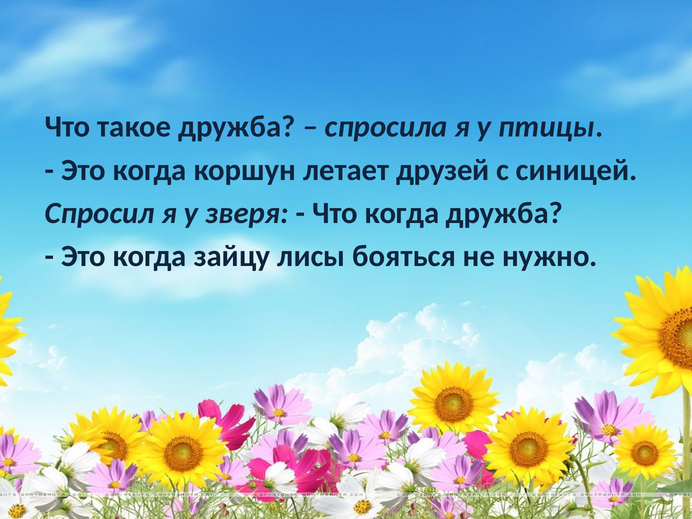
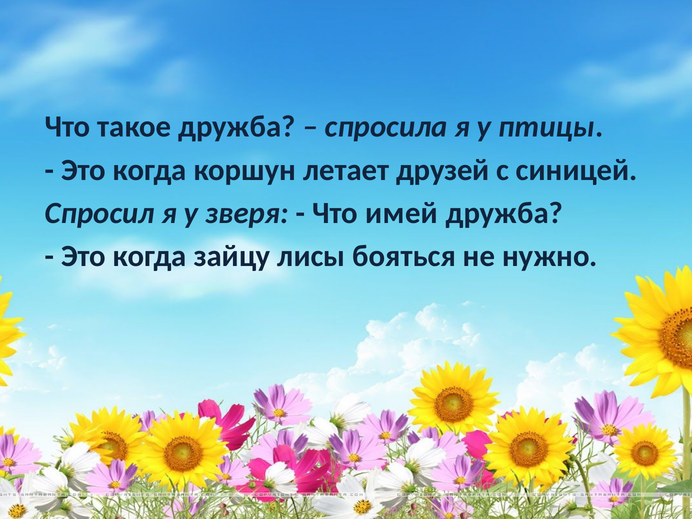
Что когда: когда -> имей
